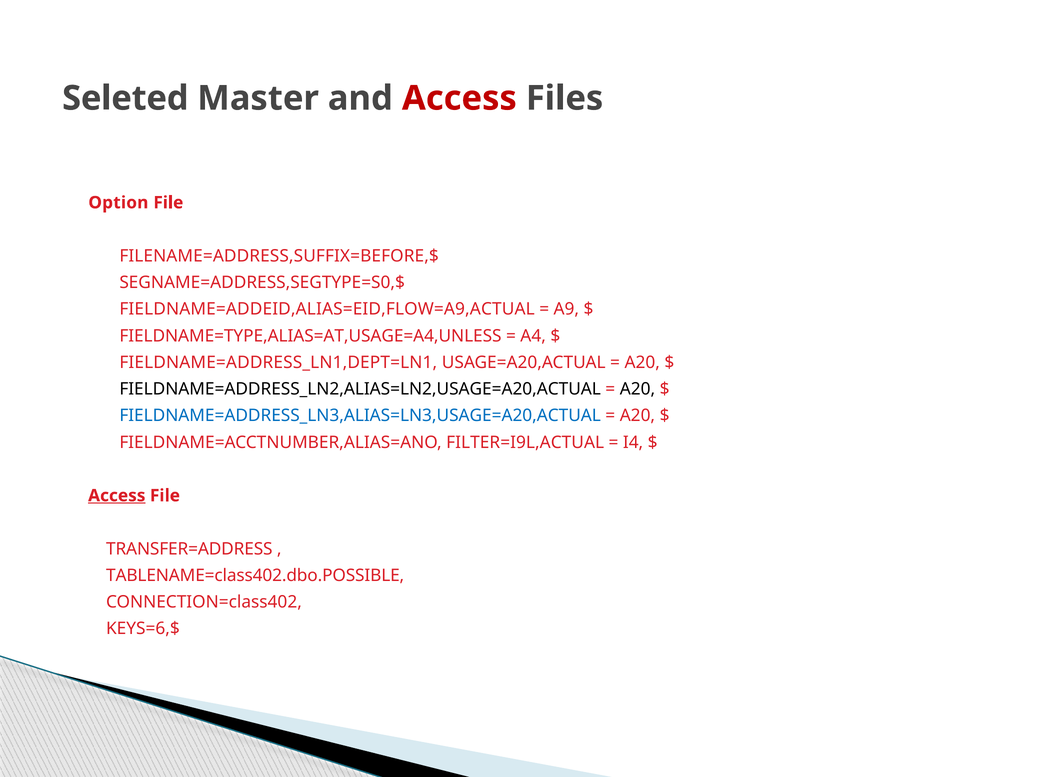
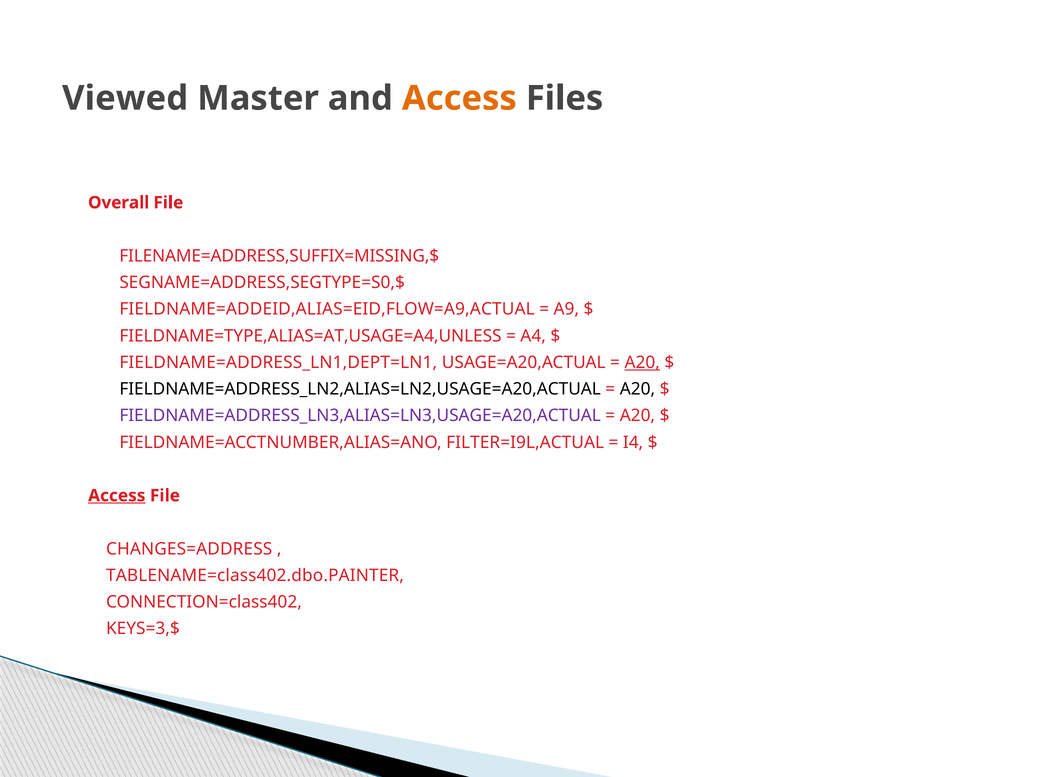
Seleted: Seleted -> Viewed
Access at (459, 98) colour: red -> orange
Option: Option -> Overall
FILENAME=ADDRESS,SUFFIX=BEFORE,$: FILENAME=ADDRESS,SUFFIX=BEFORE,$ -> FILENAME=ADDRESS,SUFFIX=MISSING,$
A20 at (642, 363) underline: none -> present
FIELDNAME=ADDRESS_LN3,ALIAS=LN3,USAGE=A20,ACTUAL colour: blue -> purple
TRANSFER=ADDRESS: TRANSFER=ADDRESS -> CHANGES=ADDRESS
TABLENAME=class402.dbo.POSSIBLE: TABLENAME=class402.dbo.POSSIBLE -> TABLENAME=class402.dbo.PAINTER
KEYS=6,$: KEYS=6,$ -> KEYS=3,$
